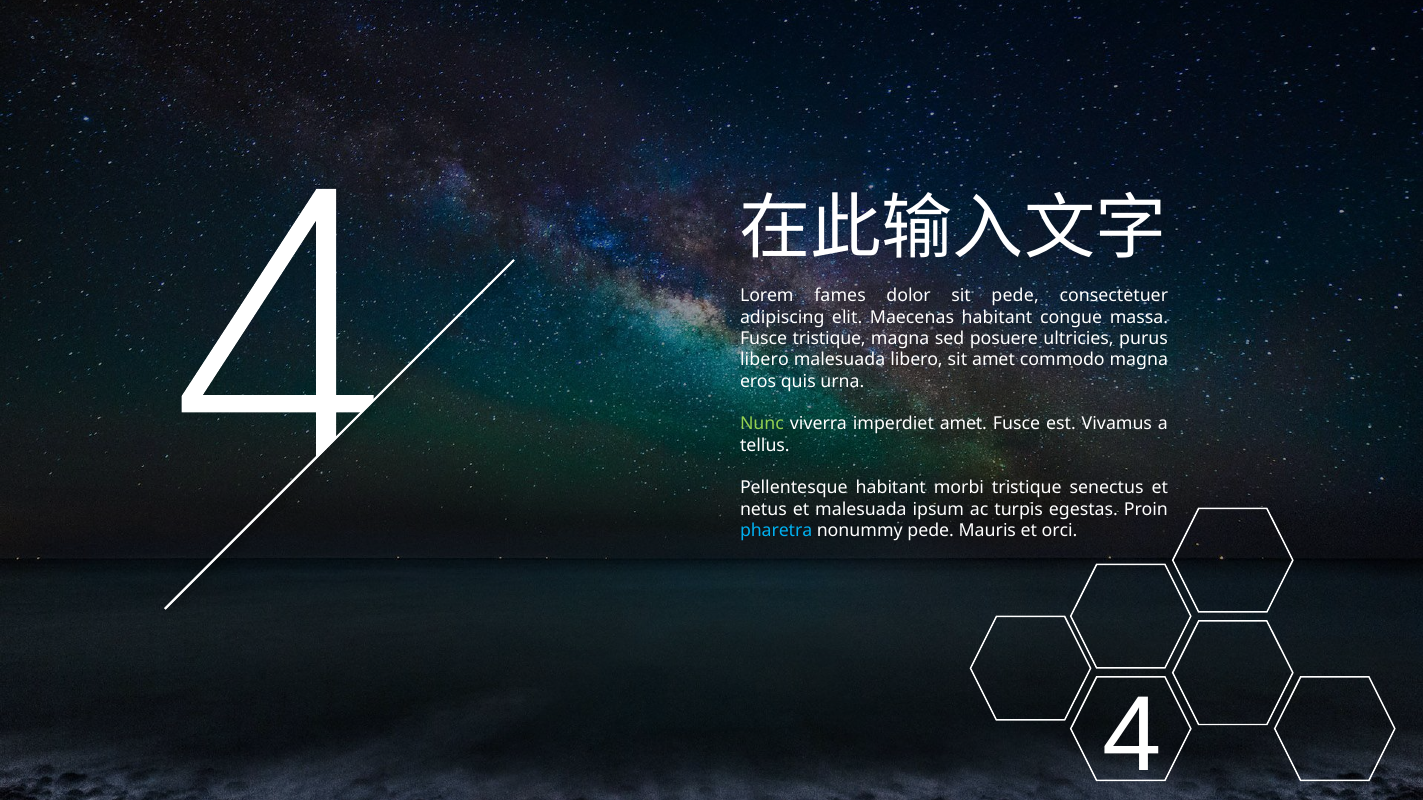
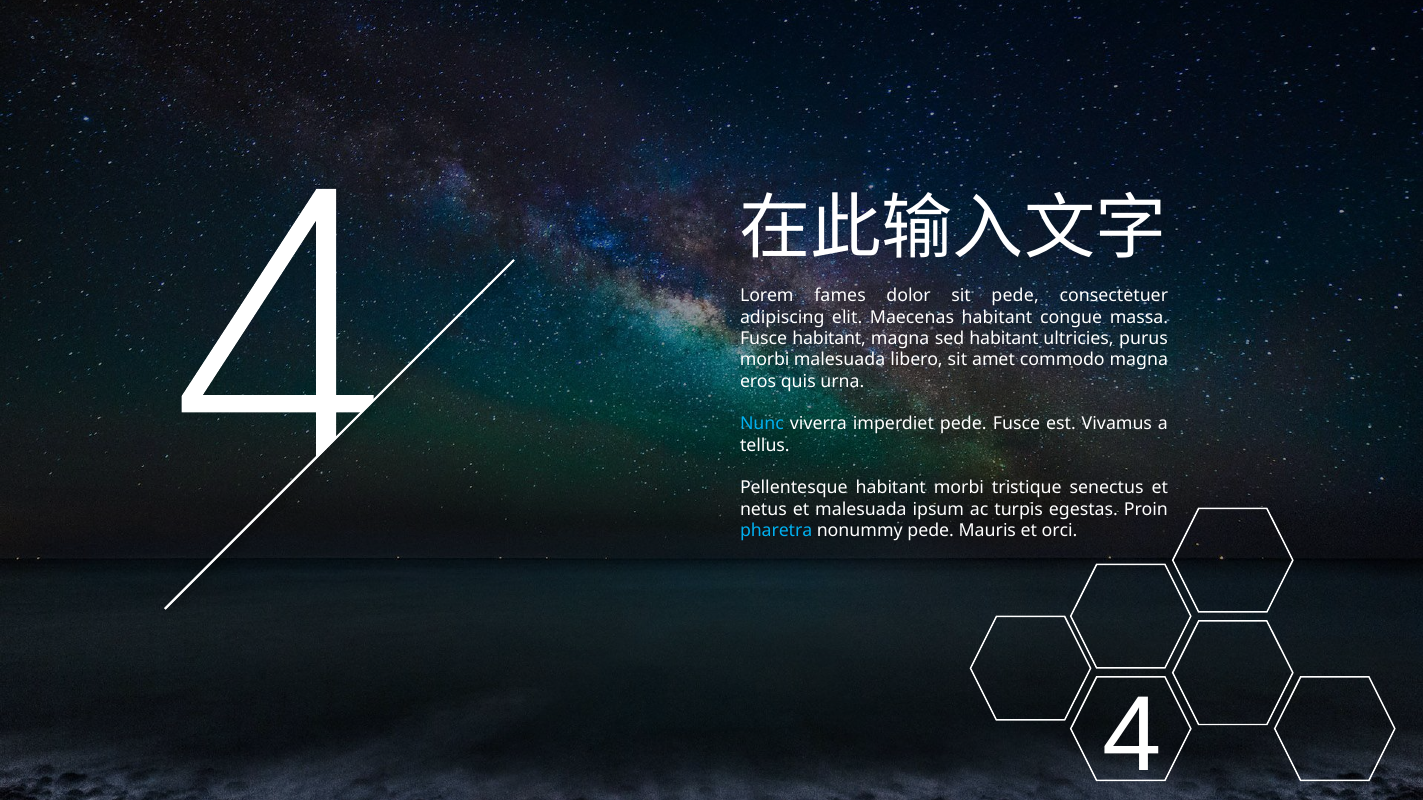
Fusce tristique: tristique -> habitant
sed posuere: posuere -> habitant
libero at (764, 360): libero -> morbi
Nunc colour: light green -> light blue
imperdiet amet: amet -> pede
